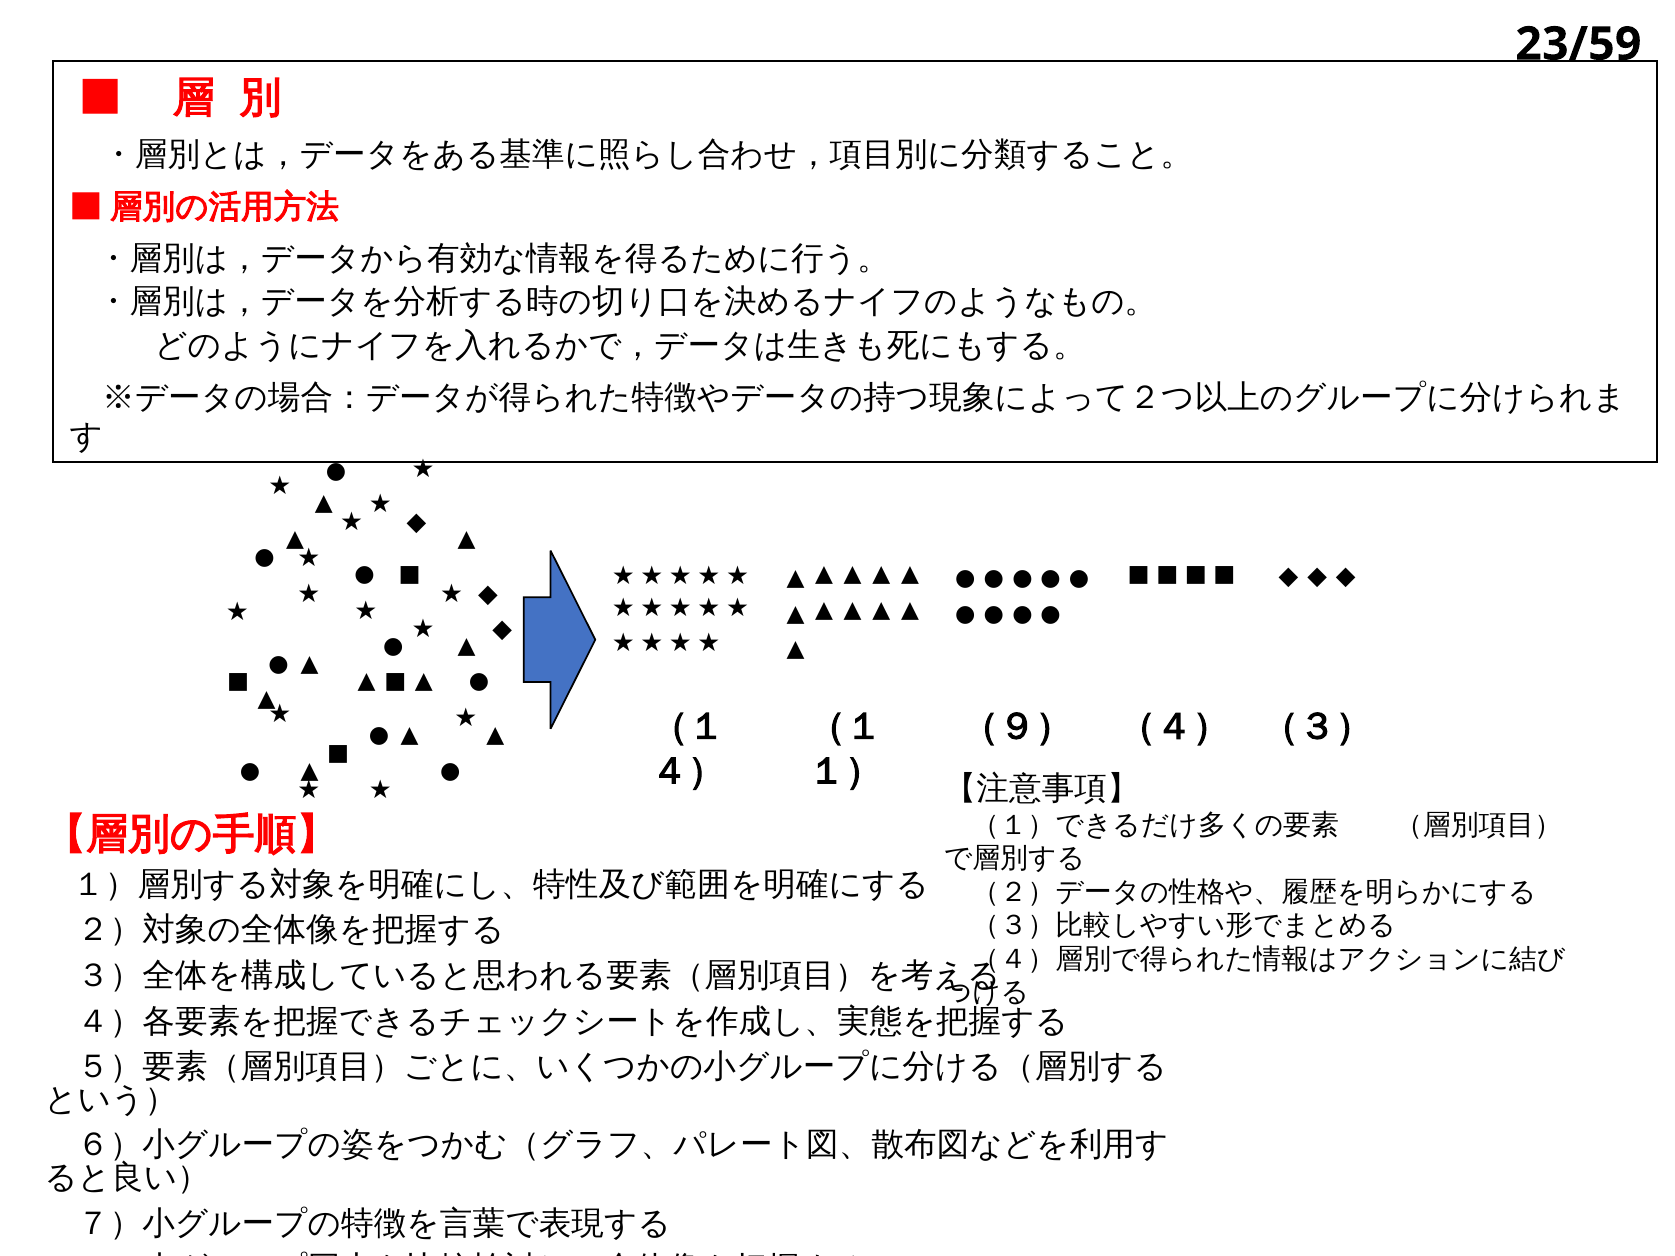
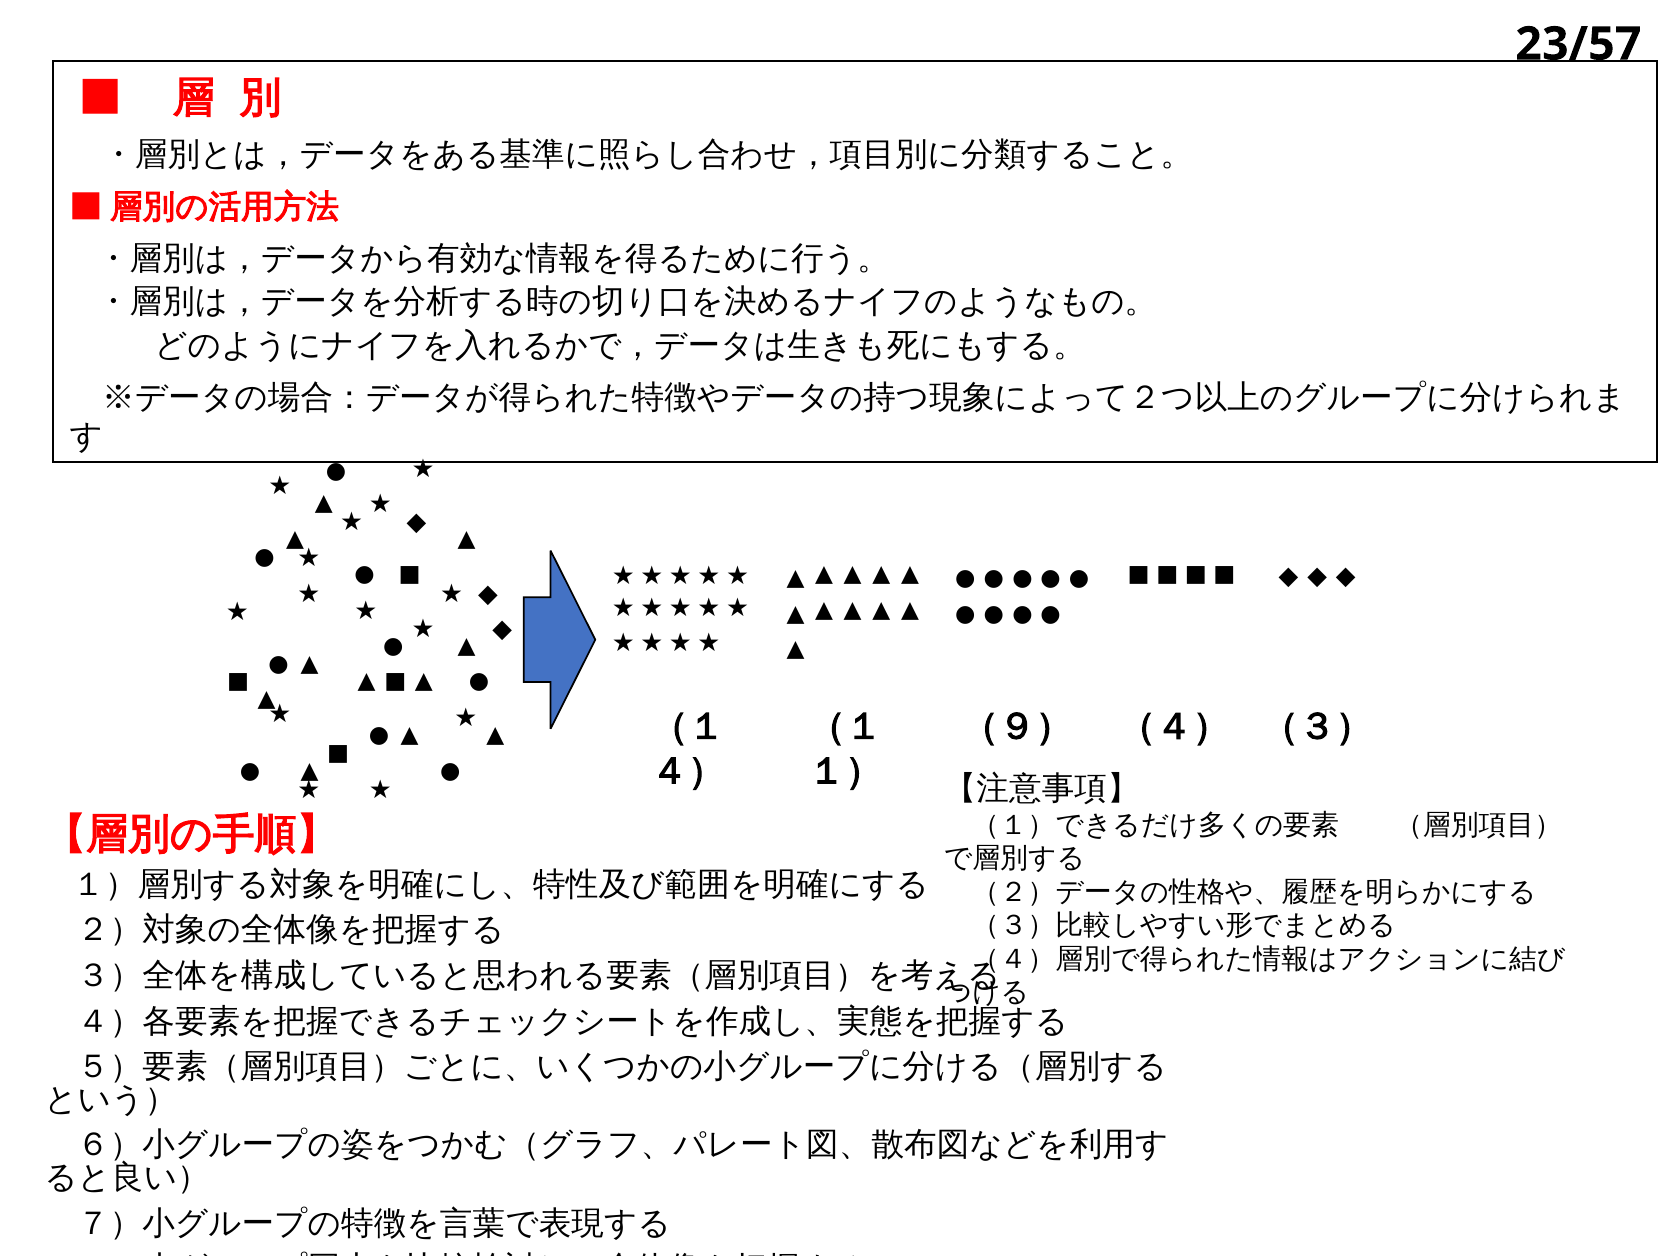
23/59: 23/59 -> 23/57
